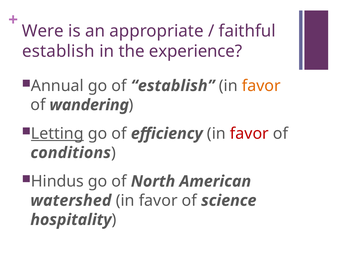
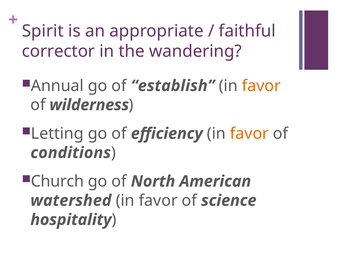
Were: Were -> Spirit
establish at (58, 51): establish -> corrector
experience: experience -> wandering
wandering: wandering -> wilderness
Letting underline: present -> none
favor at (249, 134) colour: red -> orange
Hindus: Hindus -> Church
